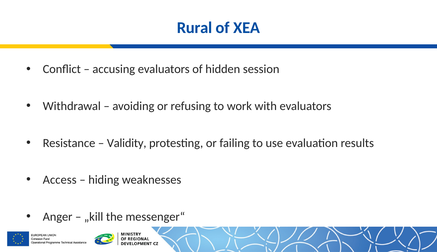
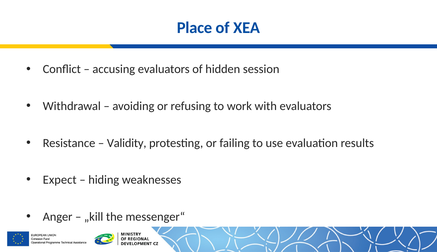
Rural: Rural -> Place
Access: Access -> Expect
